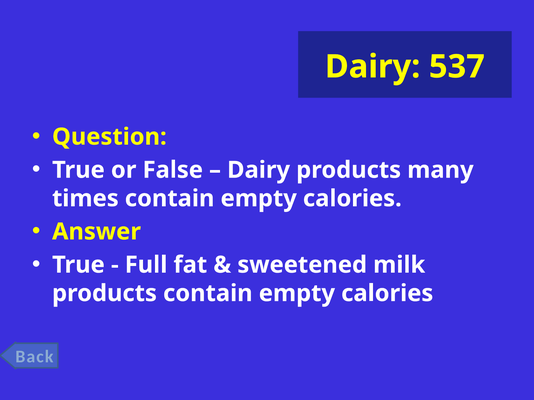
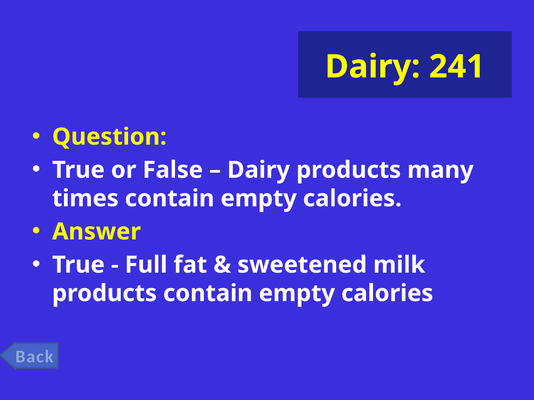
537: 537 -> 241
